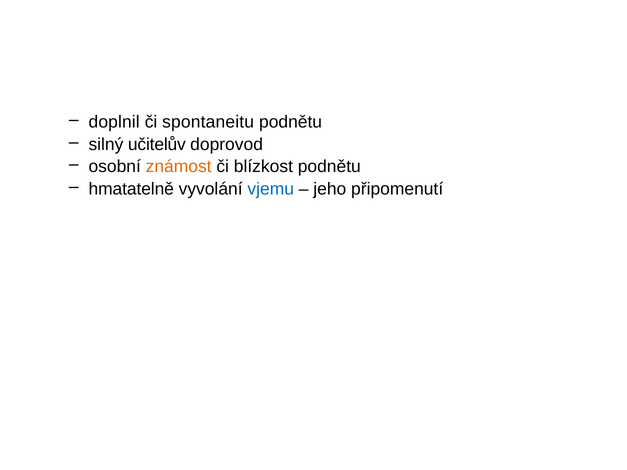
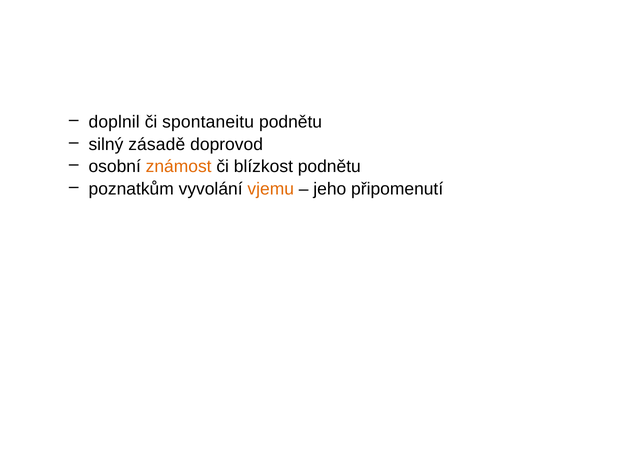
učitelův: učitelův -> zásadě
hmatatelně: hmatatelně -> poznatkům
vjemu colour: blue -> orange
